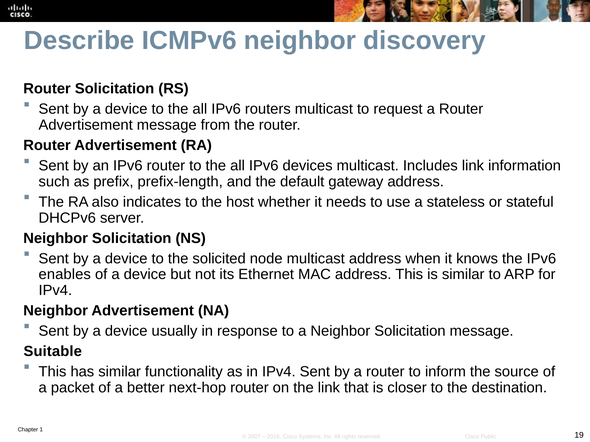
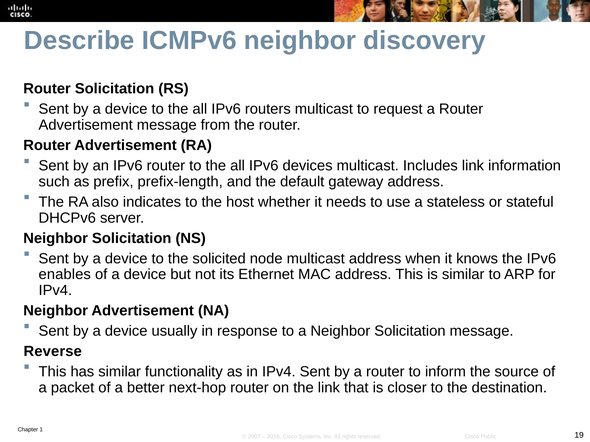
Suitable: Suitable -> Reverse
